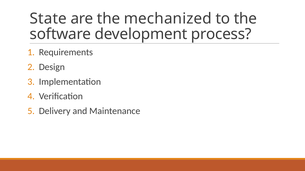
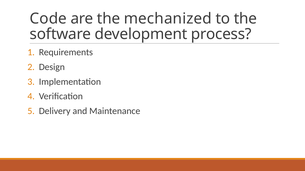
State: State -> Code
